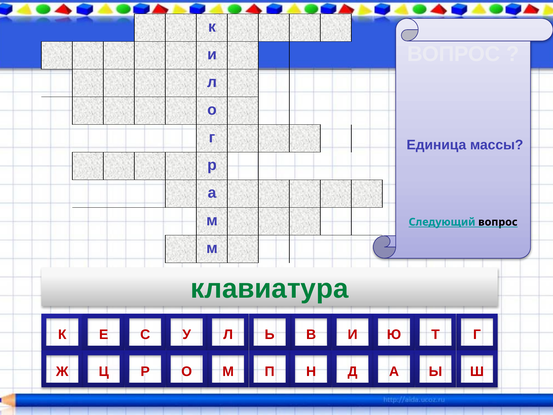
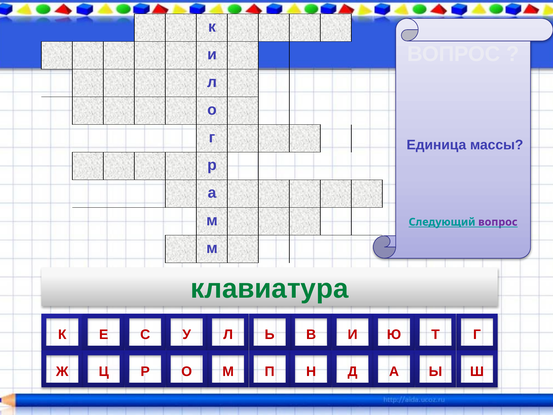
вопрос at (498, 222) colour: black -> purple
